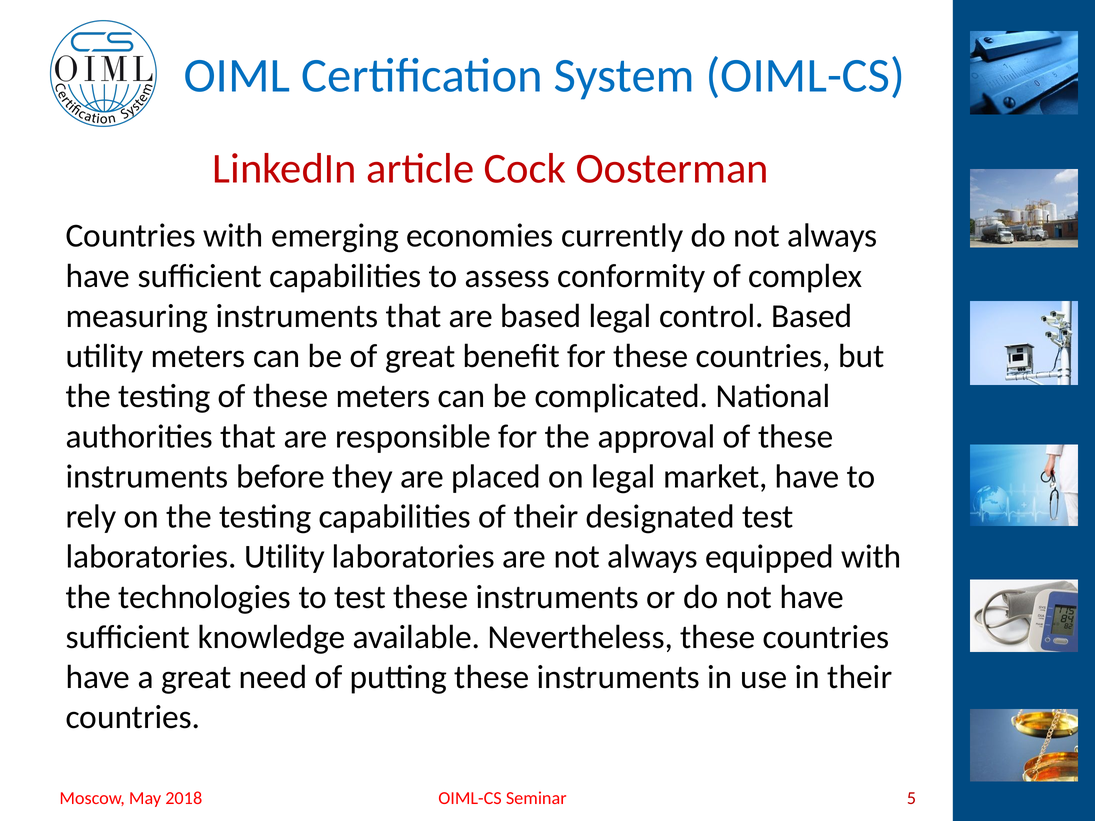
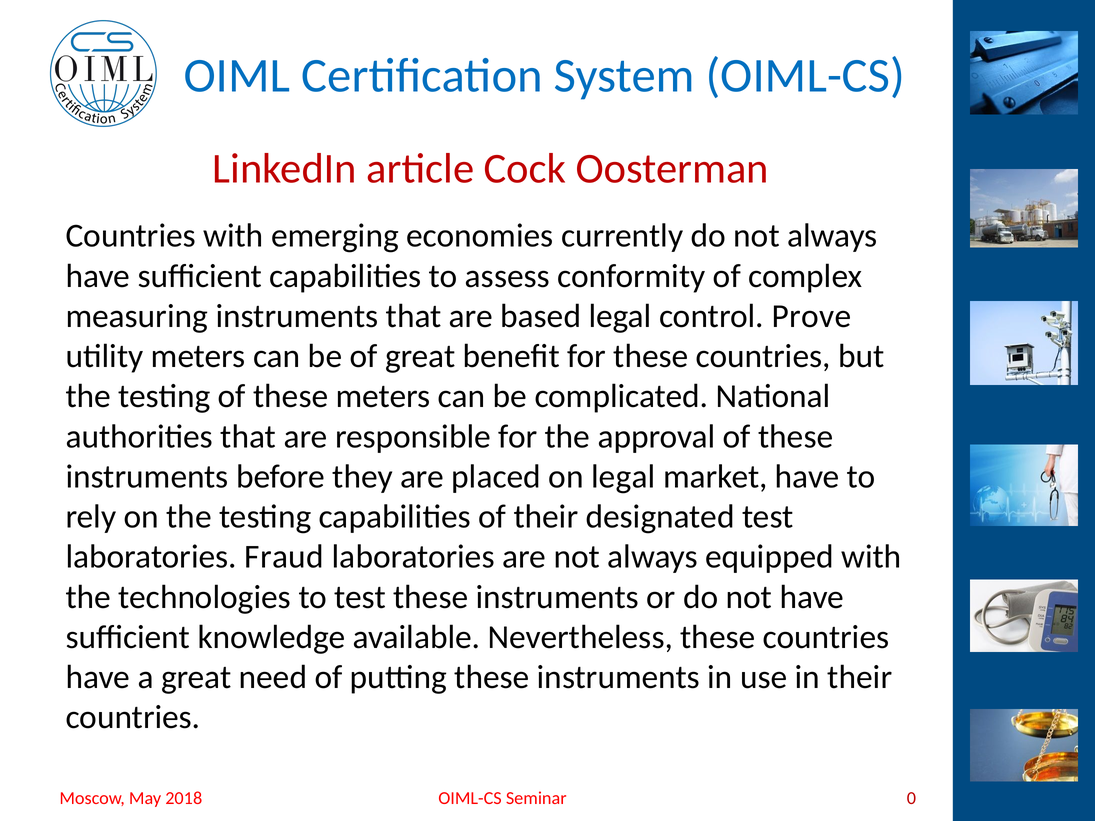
control Based: Based -> Prove
laboratories Utility: Utility -> Fraud
5: 5 -> 0
